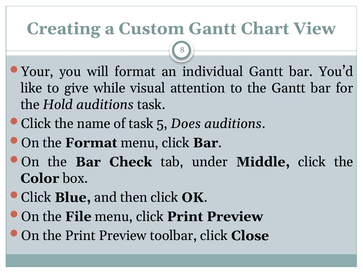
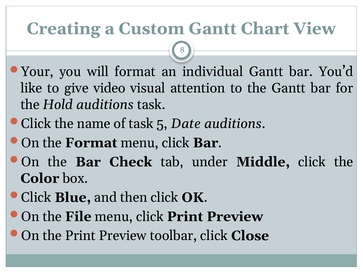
while: while -> video
Does: Does -> Date
